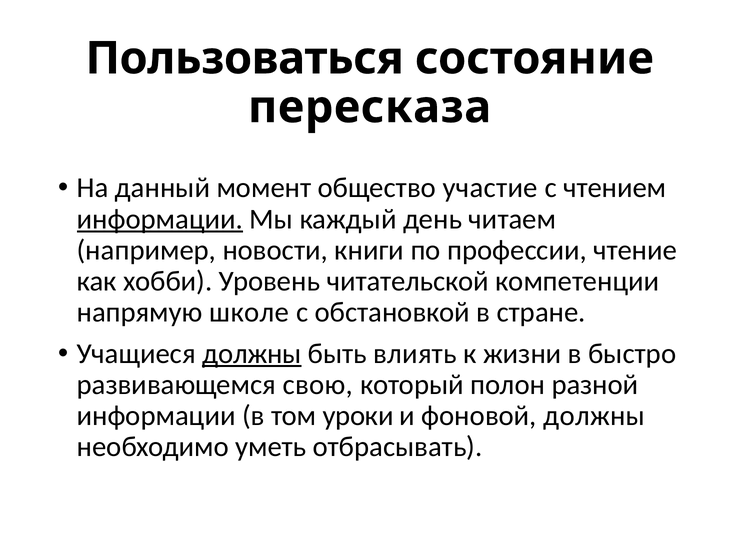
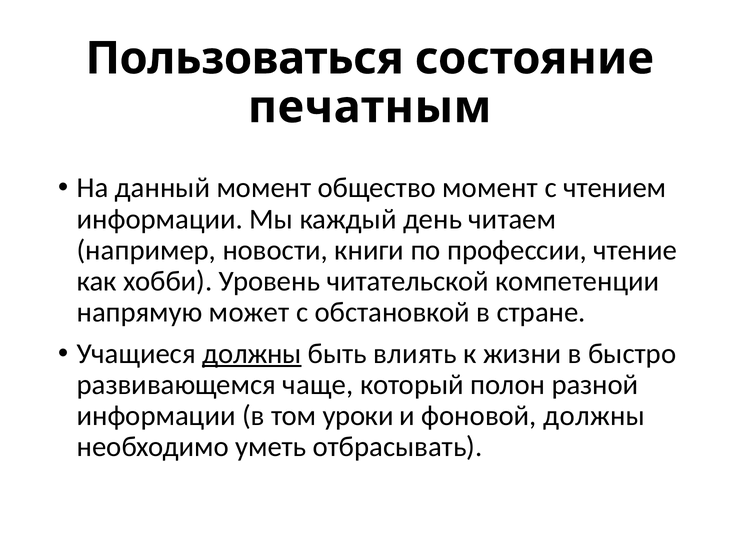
пересказа: пересказа -> печатным
общество участие: участие -> момент
информации at (160, 219) underline: present -> none
школе: школе -> может
свою: свою -> чаще
